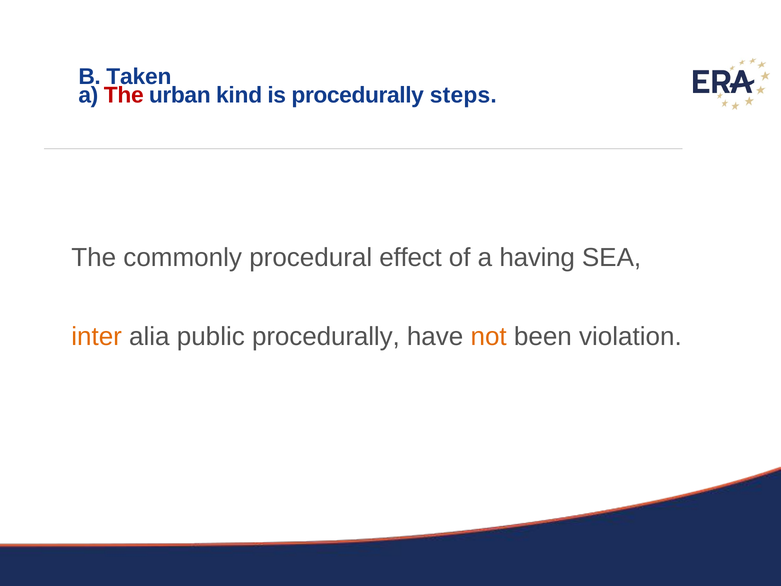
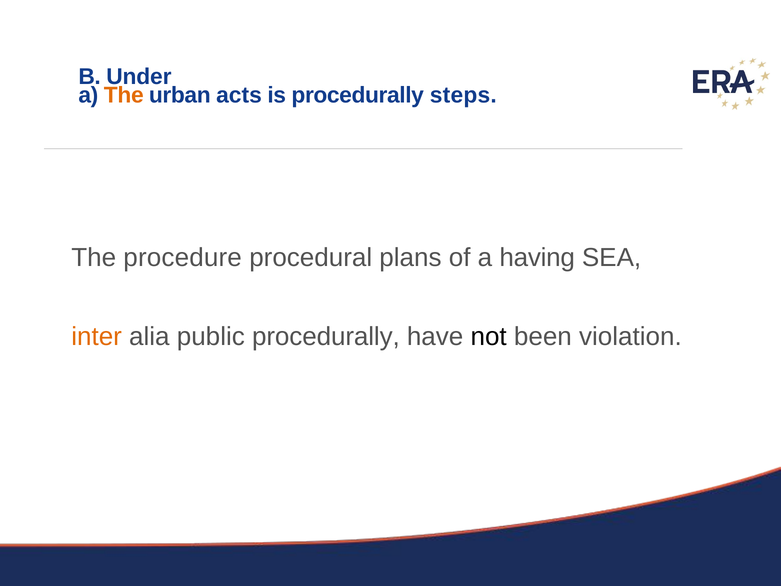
Taken: Taken -> Under
The at (124, 95) colour: red -> orange
kind: kind -> acts
commonly: commonly -> procedure
effect: effect -> plans
not colour: orange -> black
